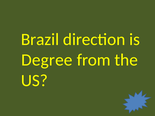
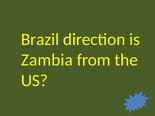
Degree: Degree -> Zambia
